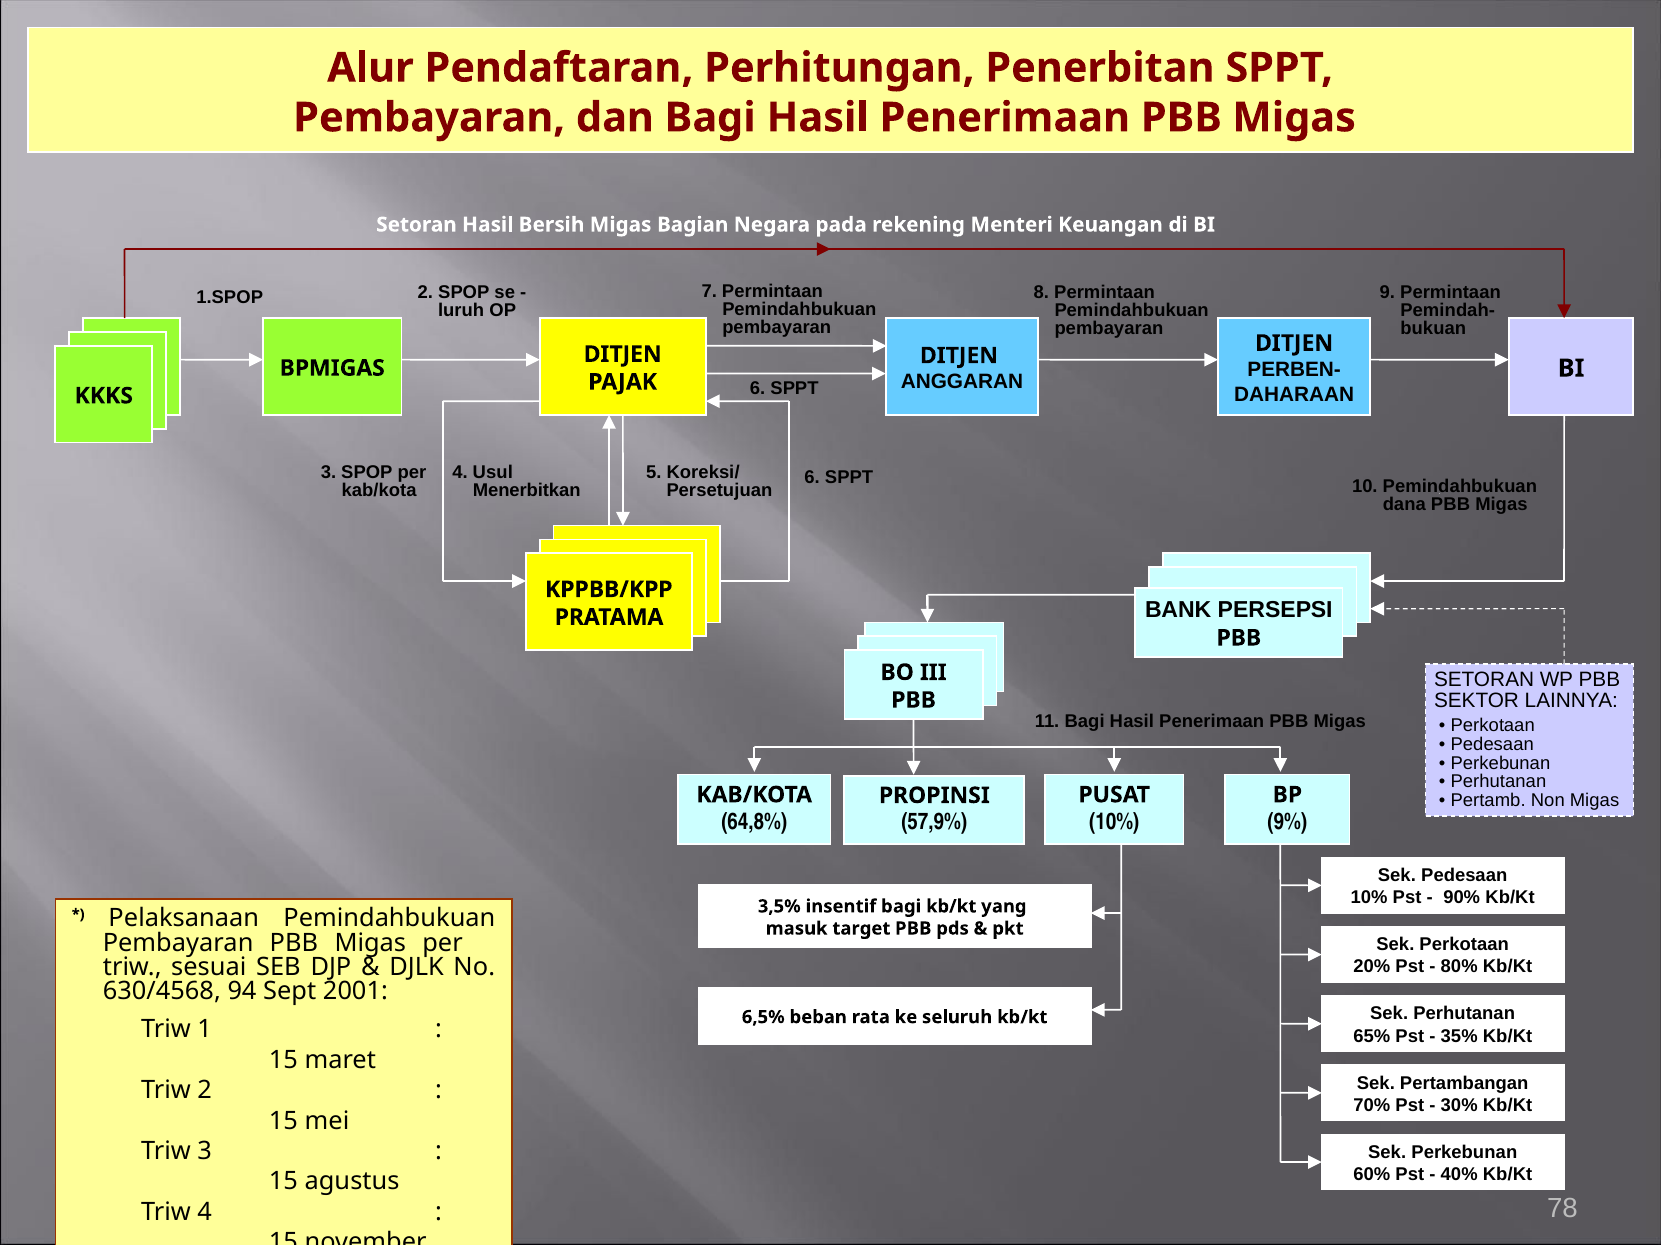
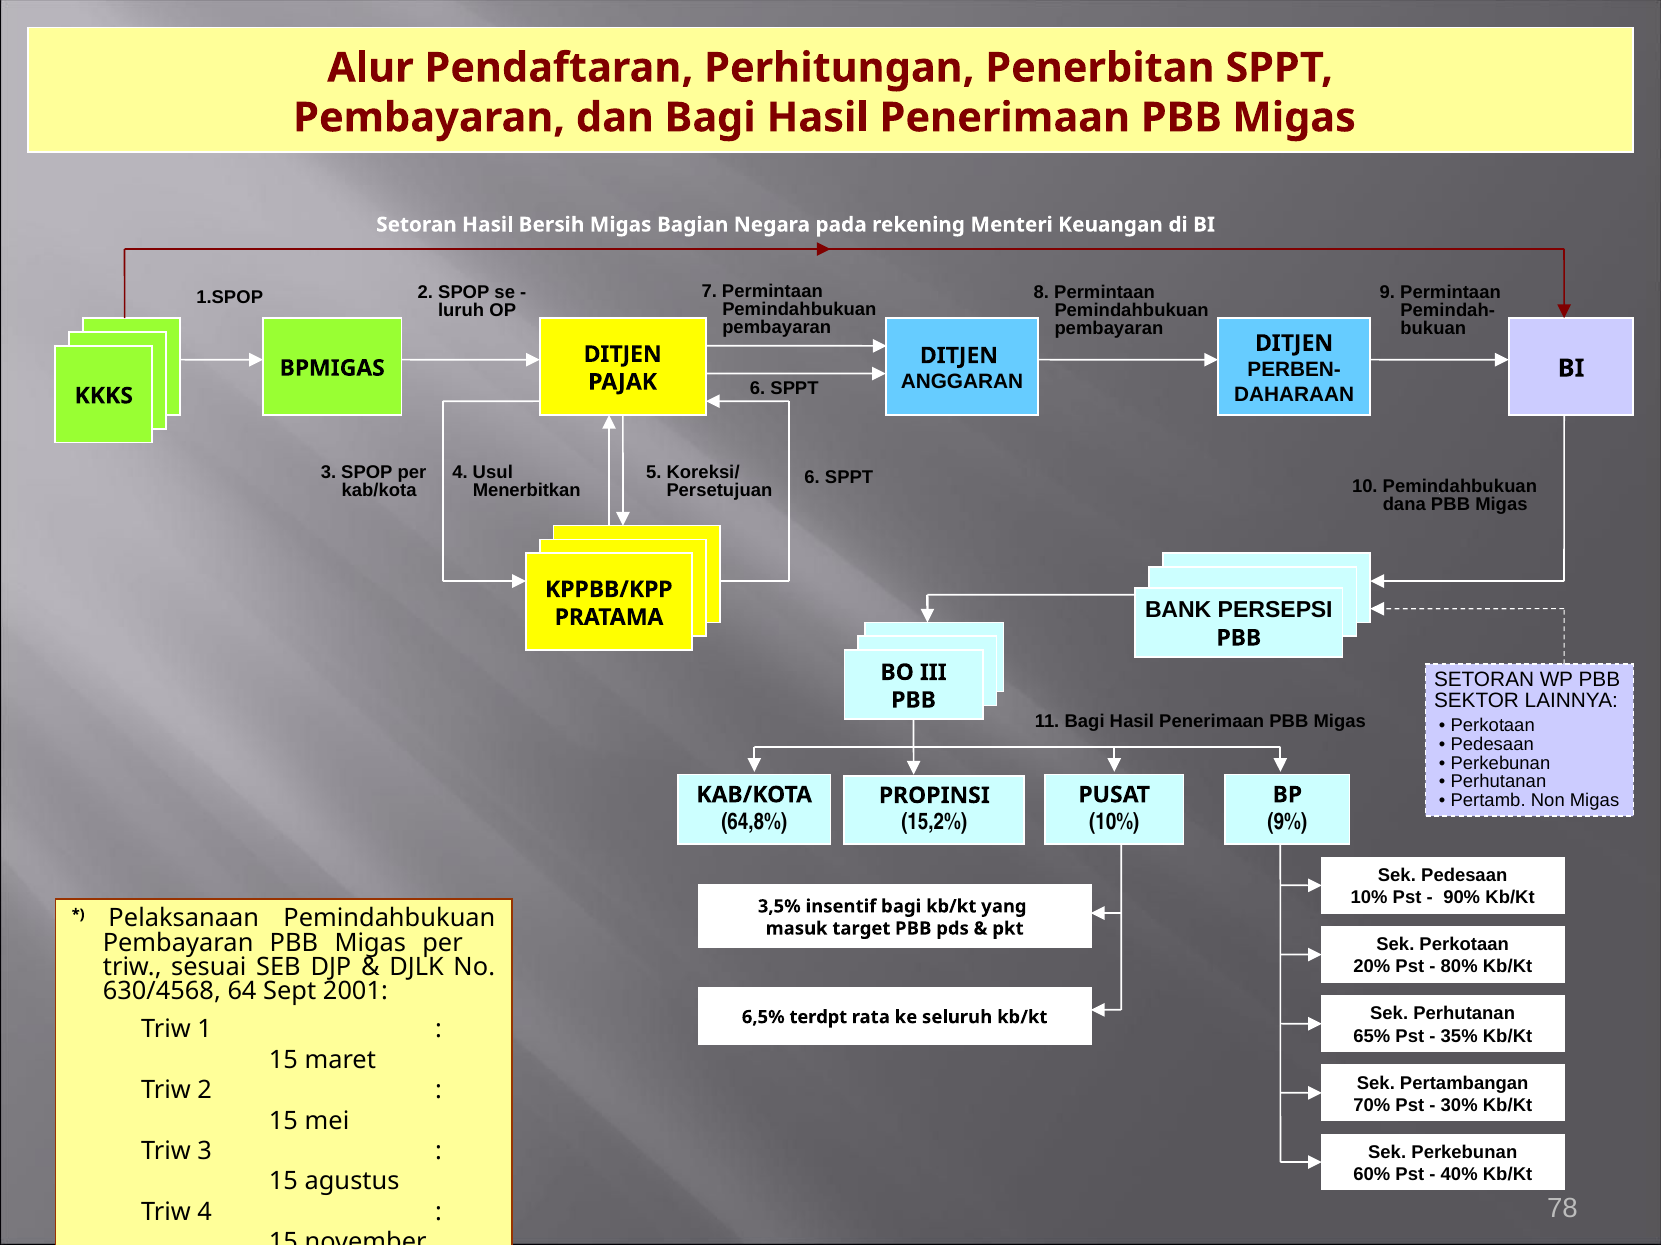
57,9%: 57,9% -> 15,2%
94: 94 -> 64
beban: beban -> terdpt
